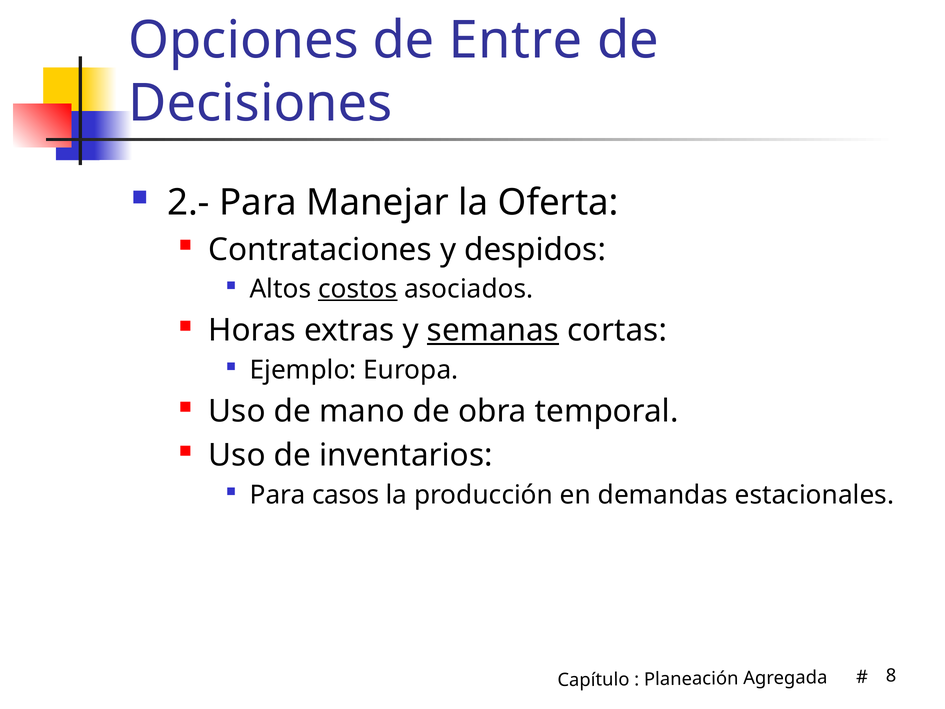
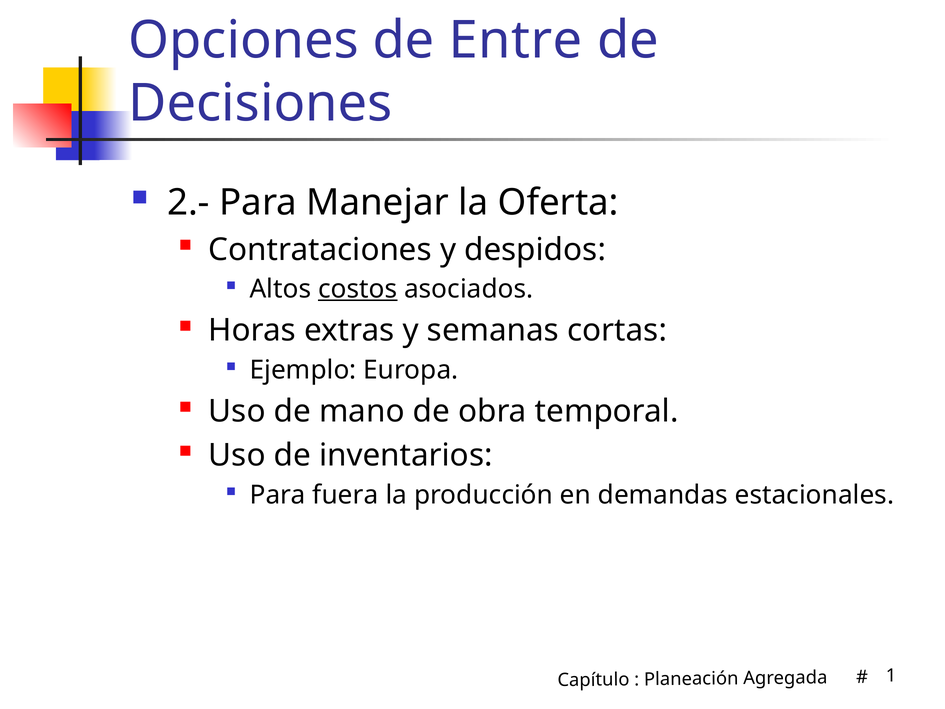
semanas underline: present -> none
casos: casos -> fuera
8: 8 -> 1
